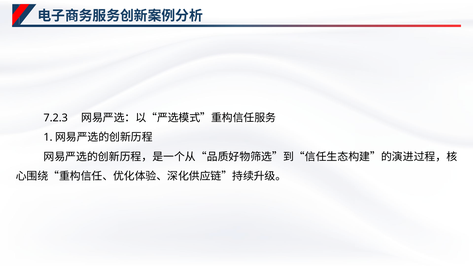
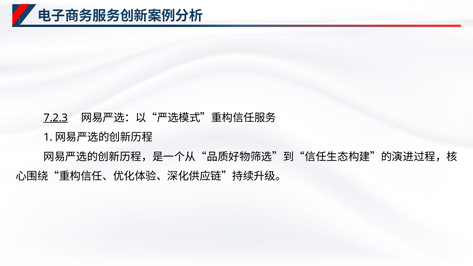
7.2.3 underline: none -> present
